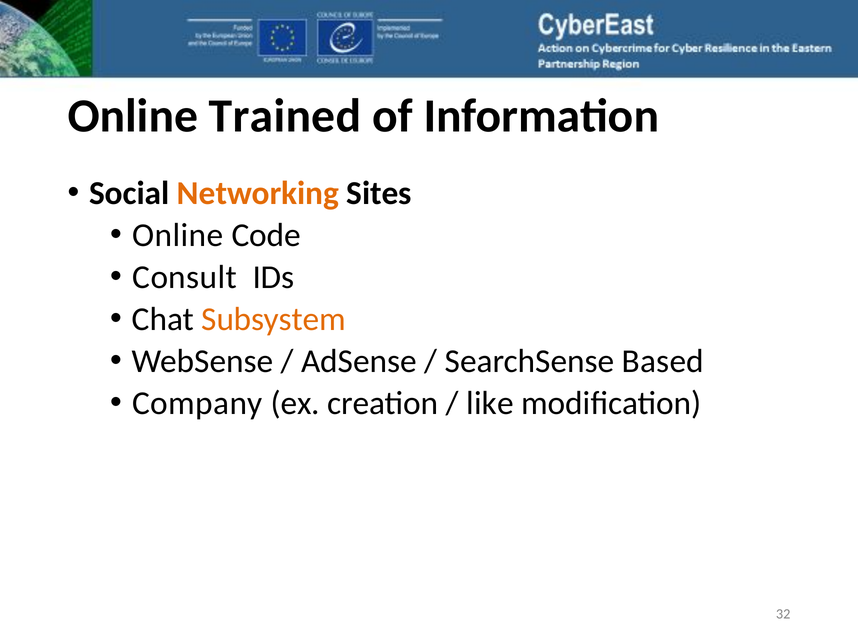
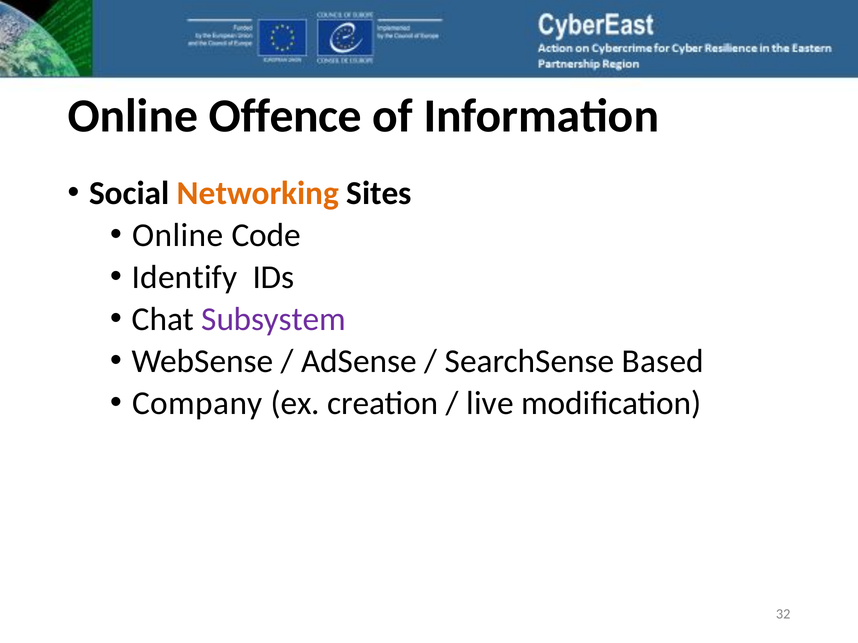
Trained: Trained -> Offence
Consult: Consult -> Identify
Subsystem colour: orange -> purple
like: like -> live
